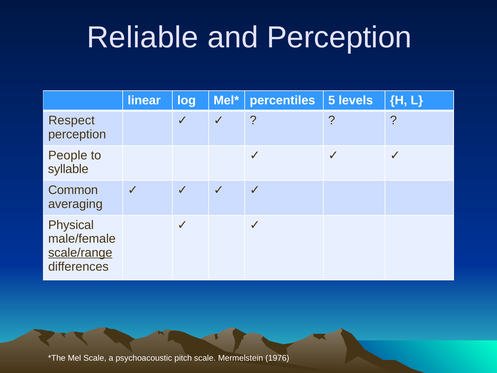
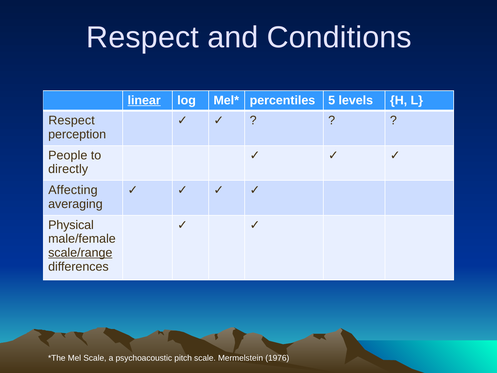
Reliable at (143, 37): Reliable -> Respect
and Perception: Perception -> Conditions
linear underline: none -> present
syllable: syllable -> directly
Common: Common -> Affecting
